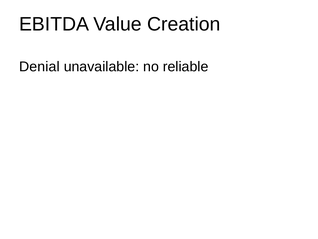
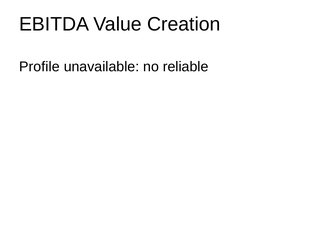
Denial: Denial -> Profile
